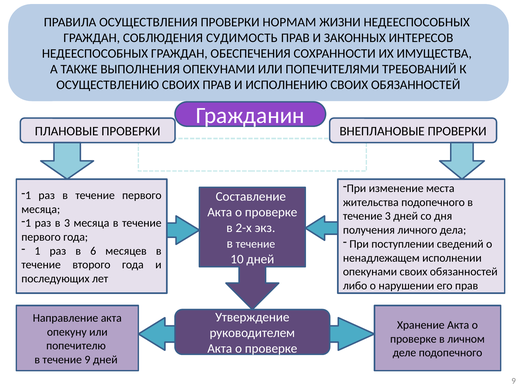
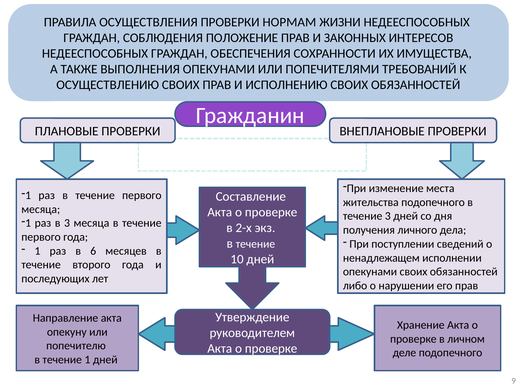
СУДИМОСТЬ: СУДИМОСТЬ -> ПОЛОЖЕНИЕ
течение 9: 9 -> 1
